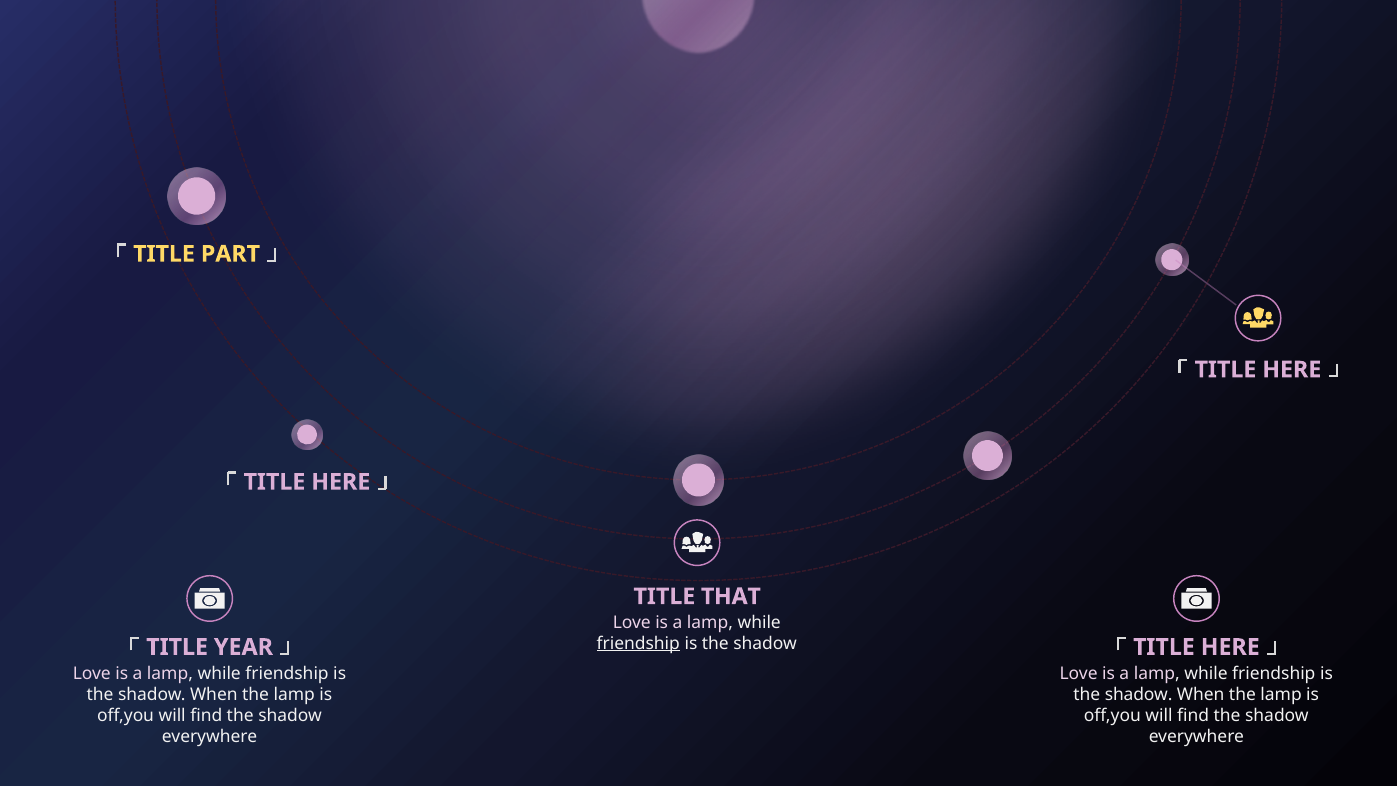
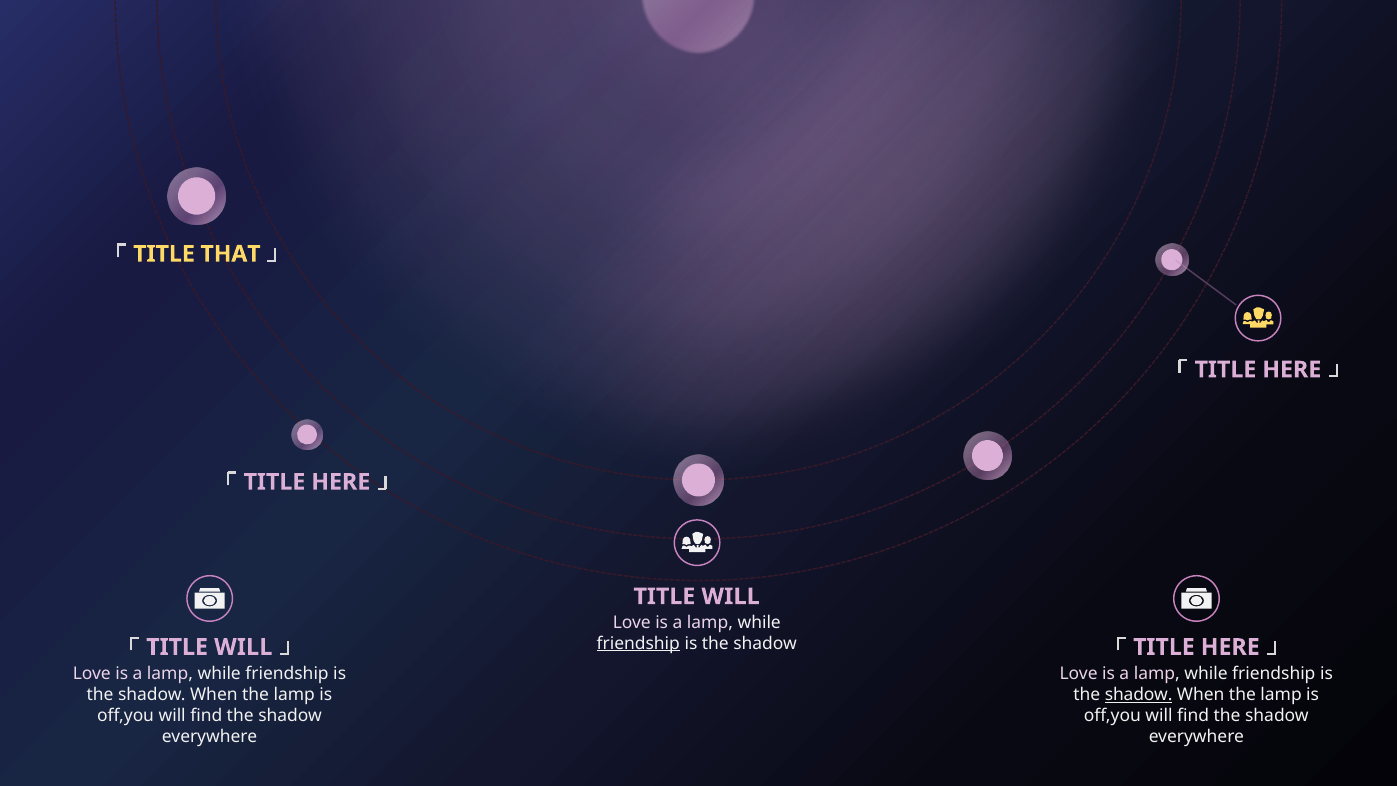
PART: PART -> THAT
THAT at (731, 596): THAT -> WILL
YEAR at (243, 647): YEAR -> WILL
shadow at (1139, 694) underline: none -> present
